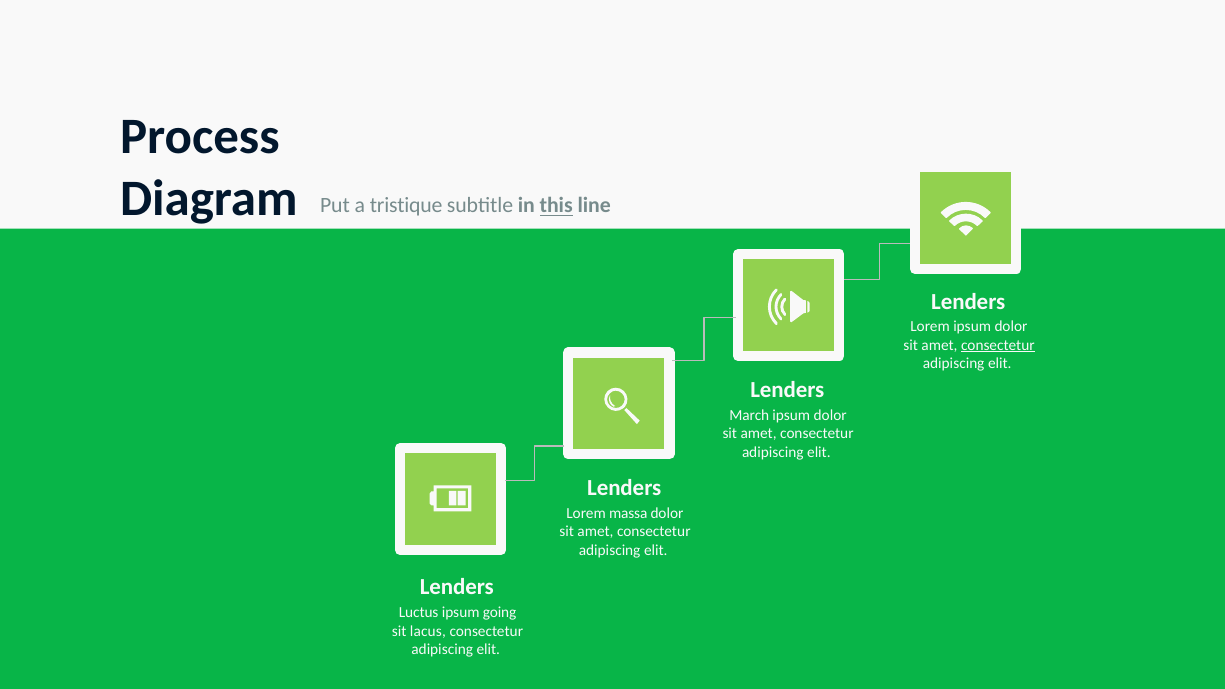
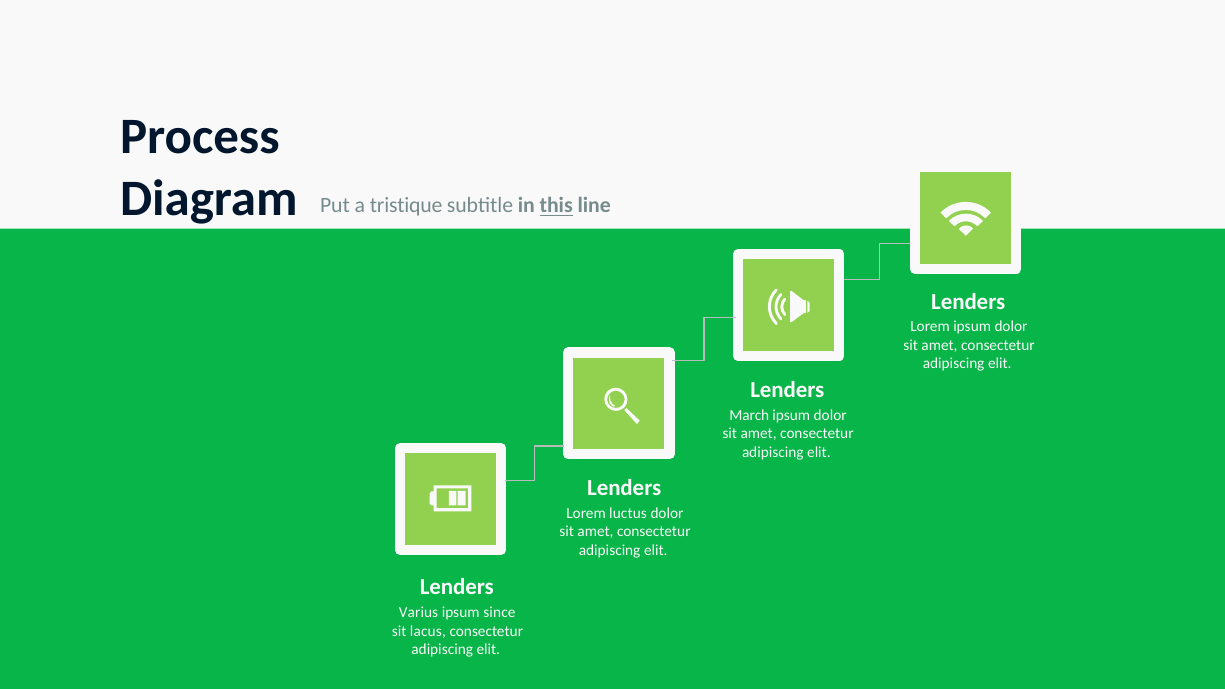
consectetur at (998, 345) underline: present -> none
massa: massa -> luctus
Luctus: Luctus -> Varius
going: going -> since
